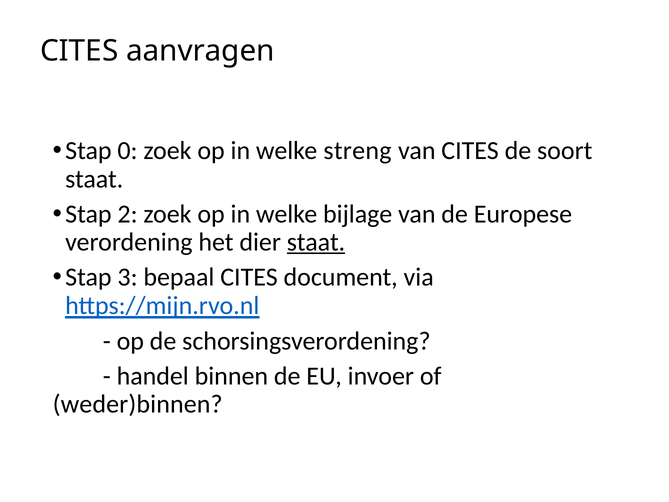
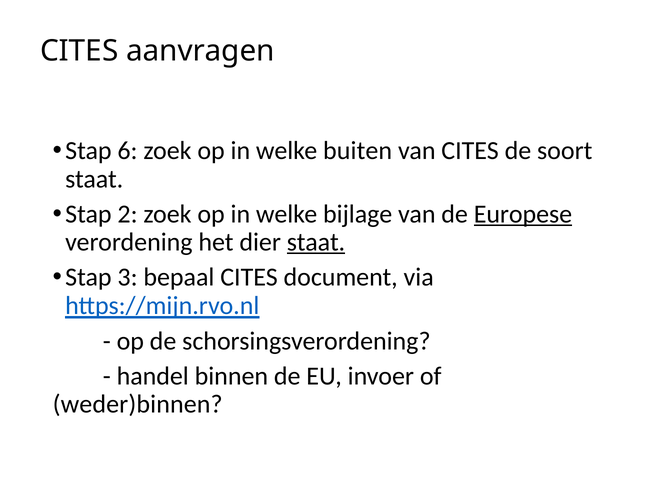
0: 0 -> 6
streng: streng -> buiten
Europese underline: none -> present
